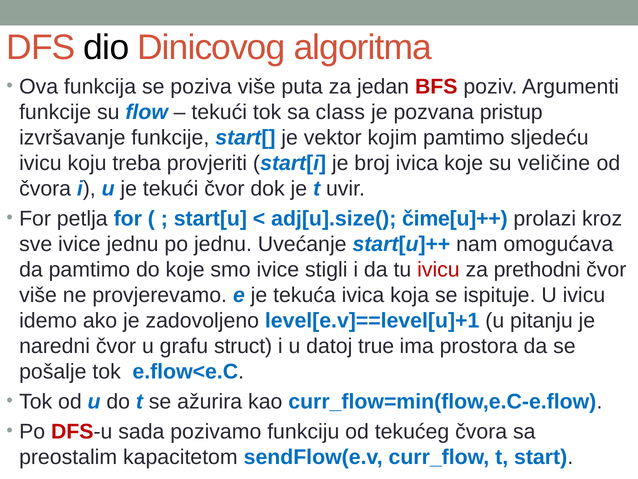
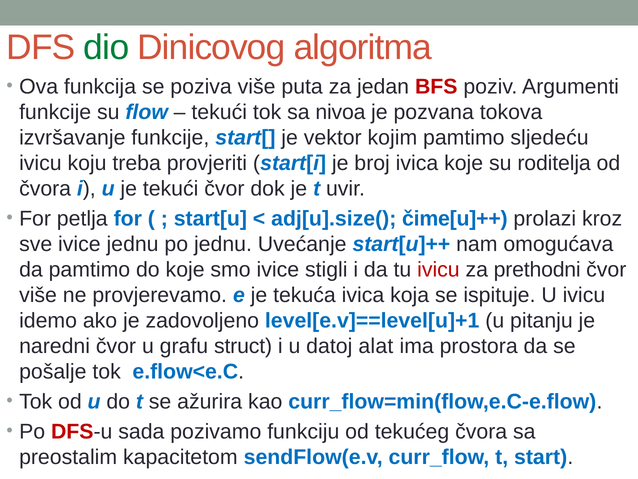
dio colour: black -> green
class: class -> nivoa
pristup: pristup -> tokova
veličine: veličine -> roditelja
true: true -> alat
